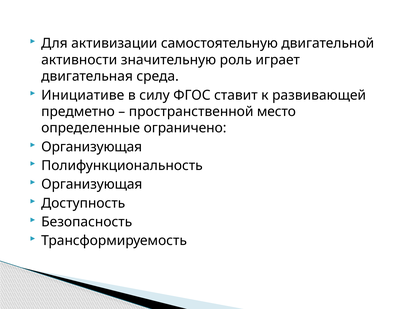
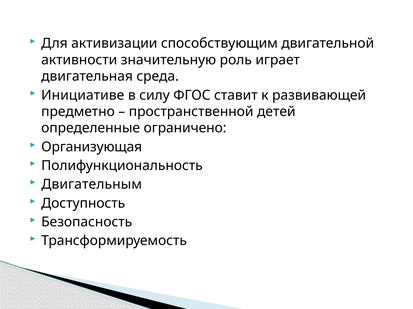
самостоятельную: самостоятельную -> способствующим
место: место -> детей
Организующая at (92, 185): Организующая -> Двигательным
